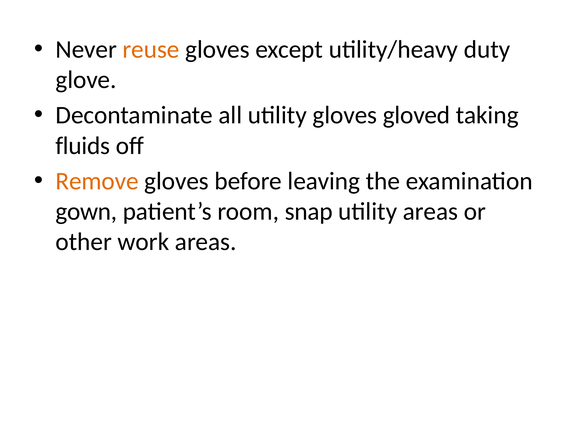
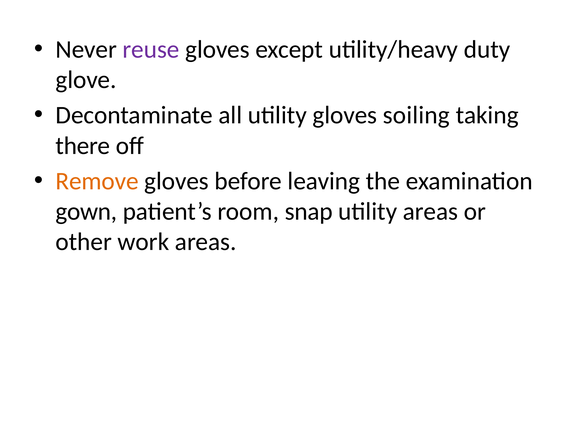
reuse colour: orange -> purple
gloved: gloved -> soiling
fluids: fluids -> there
